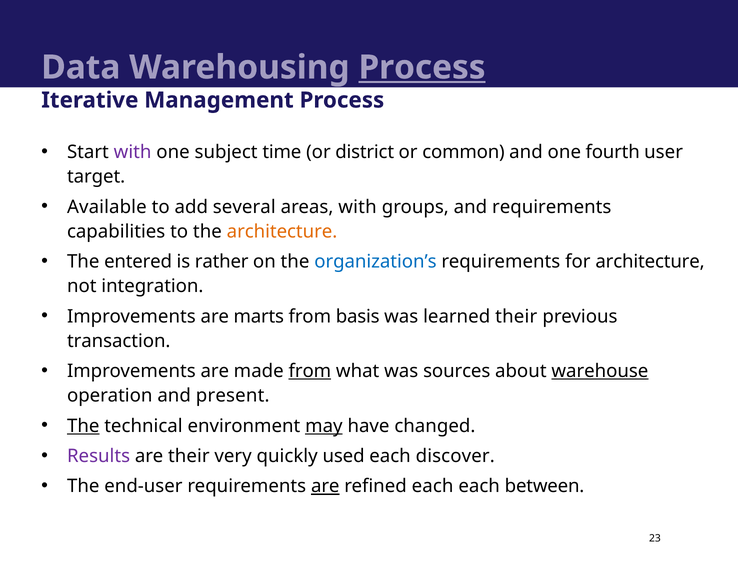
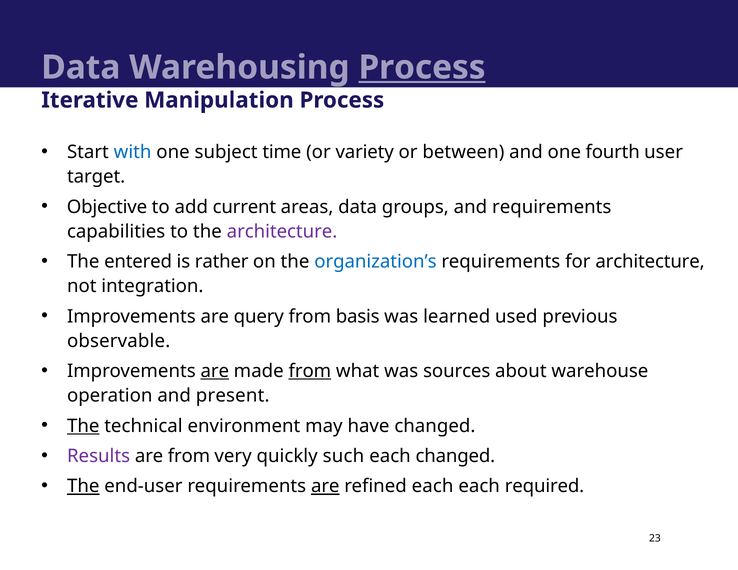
Management: Management -> Manipulation
with at (133, 152) colour: purple -> blue
district: district -> variety
common: common -> between
Available: Available -> Objective
several: several -> current
areas with: with -> data
architecture at (282, 232) colour: orange -> purple
marts: marts -> query
learned their: their -> used
transaction: transaction -> observable
are at (215, 371) underline: none -> present
warehouse underline: present -> none
may underline: present -> none
are their: their -> from
used: used -> such
each discover: discover -> changed
The at (83, 486) underline: none -> present
between: between -> required
